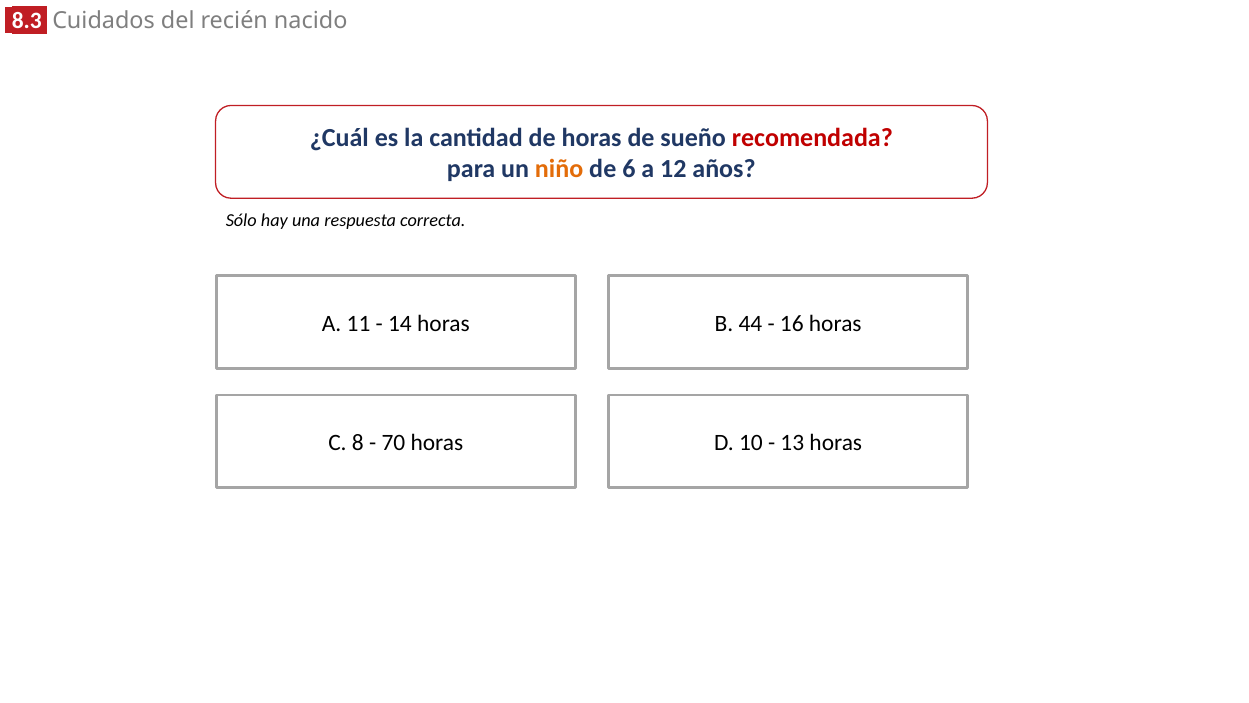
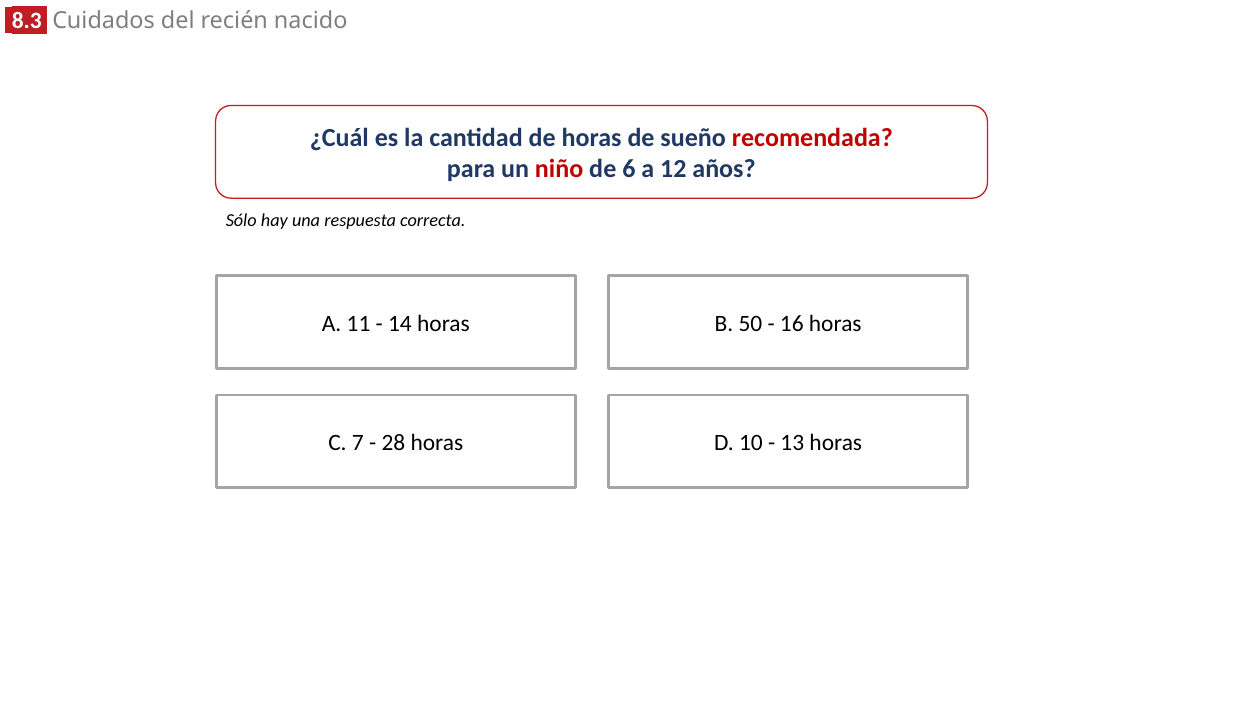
niño colour: orange -> red
44: 44 -> 50
8: 8 -> 7
70: 70 -> 28
